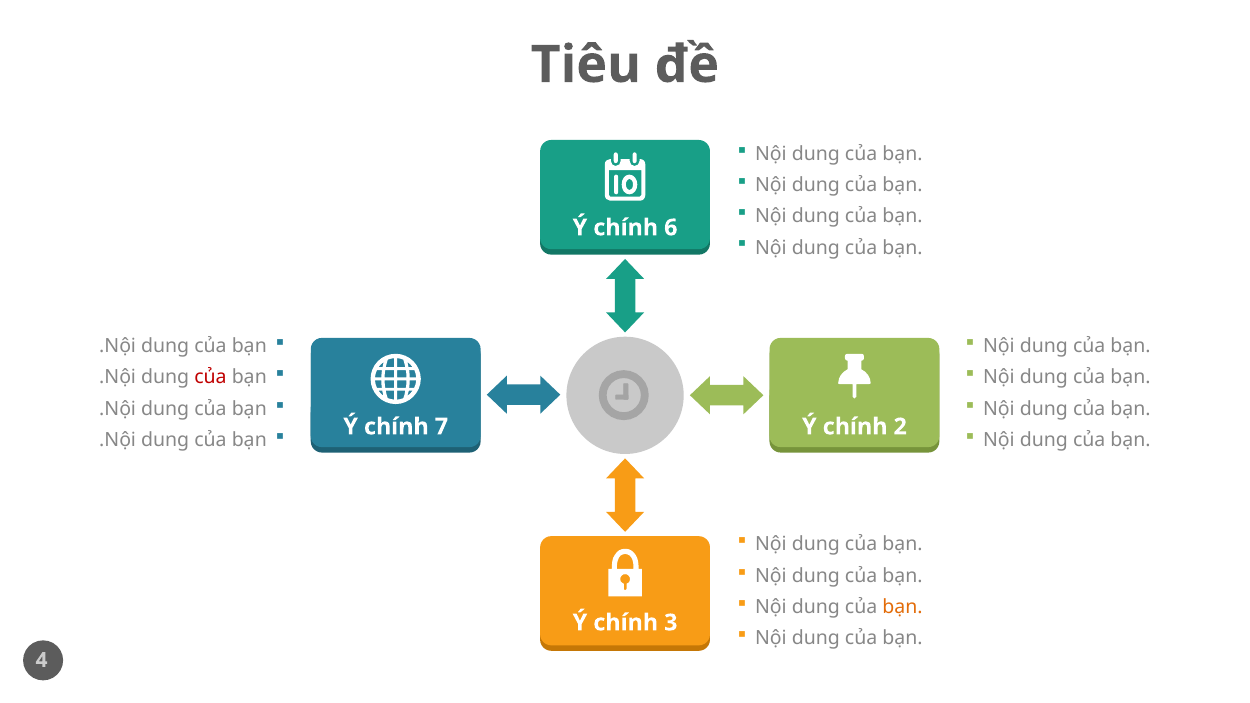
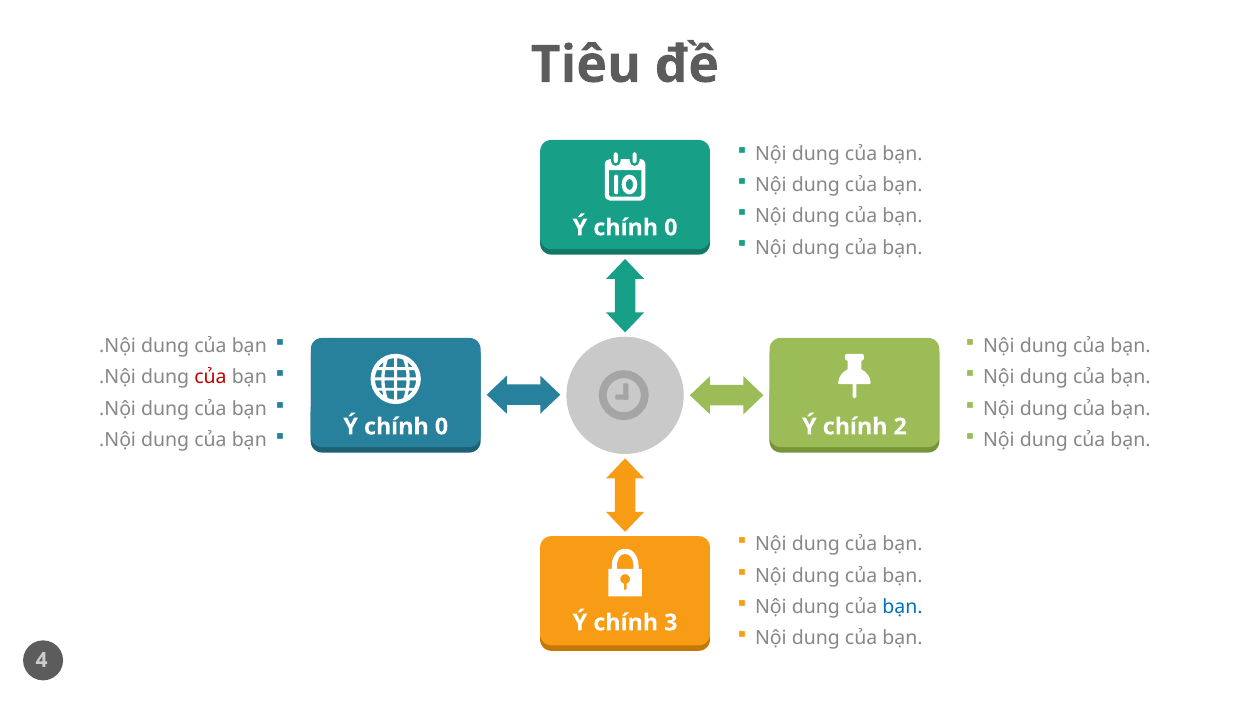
6 at (671, 228): 6 -> 0
7 at (441, 427): 7 -> 0
bạn at (903, 607) colour: orange -> blue
